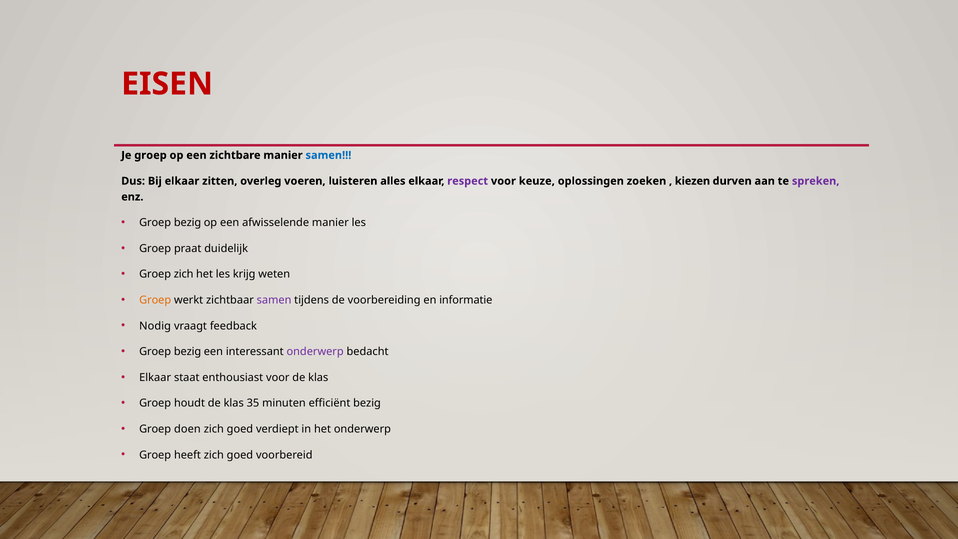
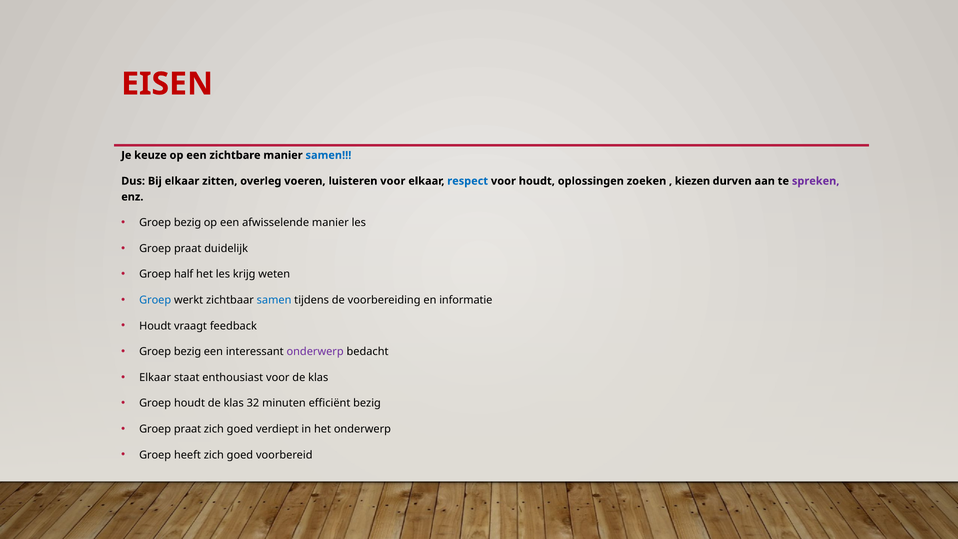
Je groep: groep -> keuze
luisteren alles: alles -> voor
respect colour: purple -> blue
voor keuze: keuze -> houdt
Groep zich: zich -> half
Groep at (155, 300) colour: orange -> blue
samen at (274, 300) colour: purple -> blue
Nodig at (155, 326): Nodig -> Houdt
35: 35 -> 32
doen at (187, 429): doen -> praat
